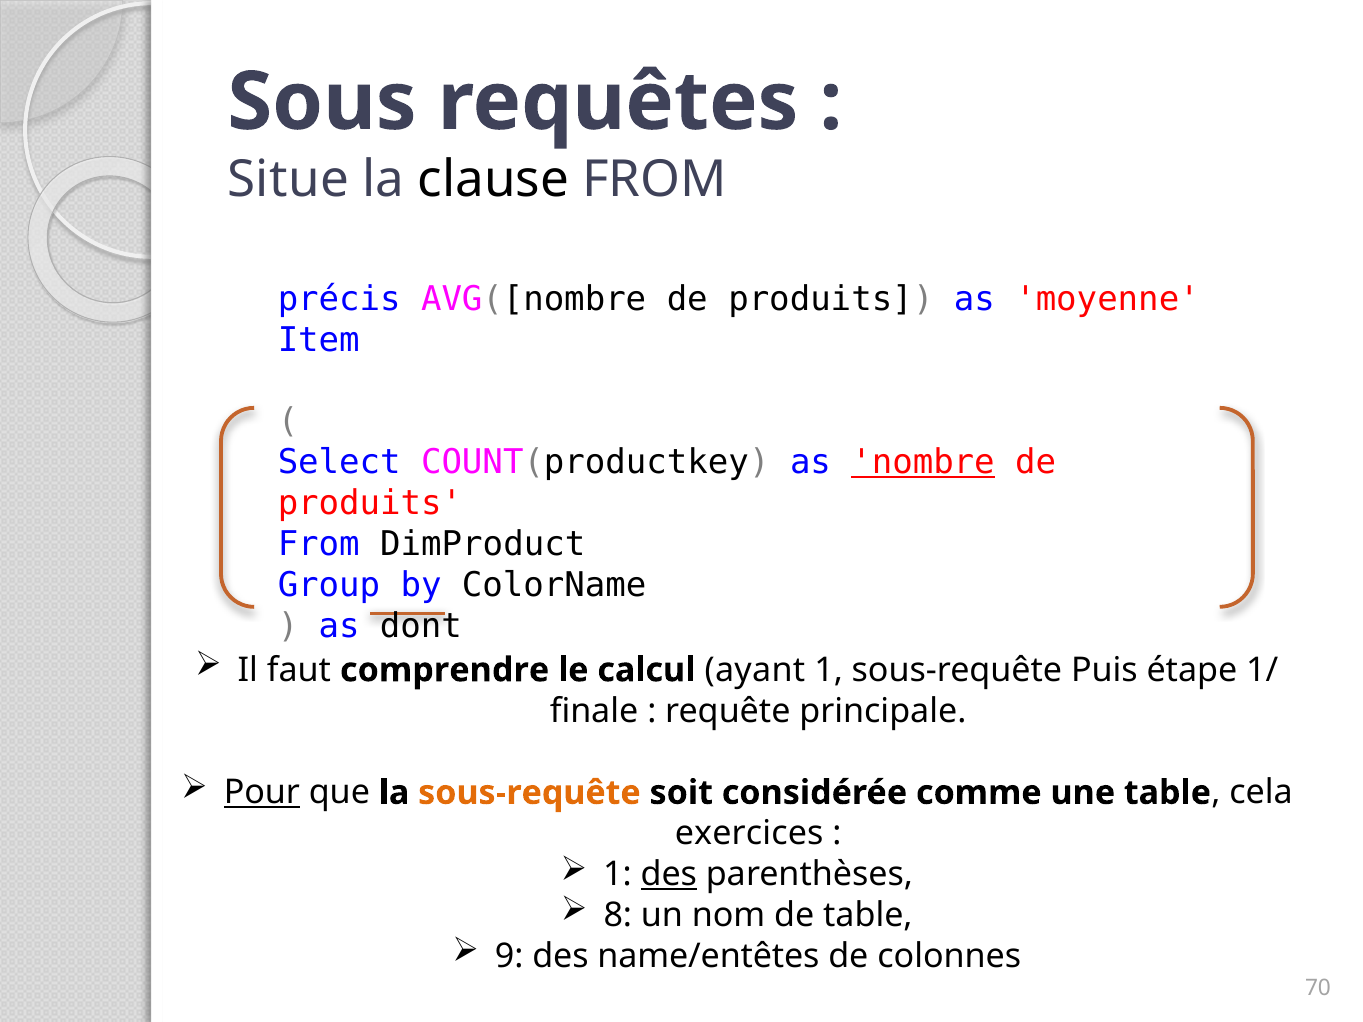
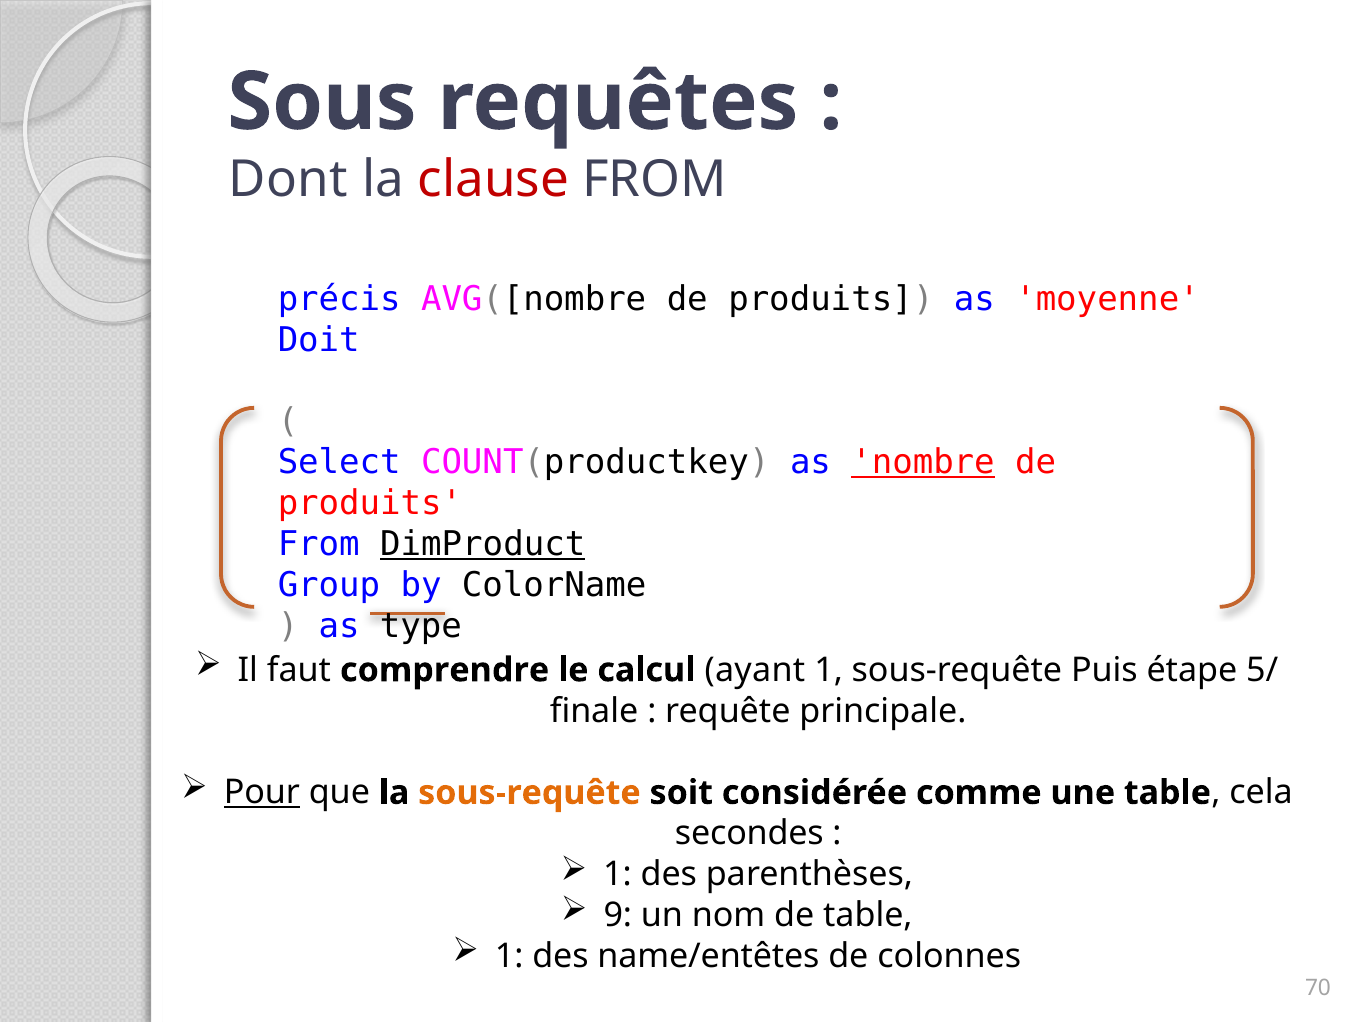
Situe: Situe -> Dont
clause colour: black -> red
Item: Item -> Doit
DimProduct underline: none -> present
dont: dont -> type
1/: 1/ -> 5/
exercices: exercices -> secondes
des at (669, 875) underline: present -> none
8: 8 -> 9
9 at (509, 956): 9 -> 1
